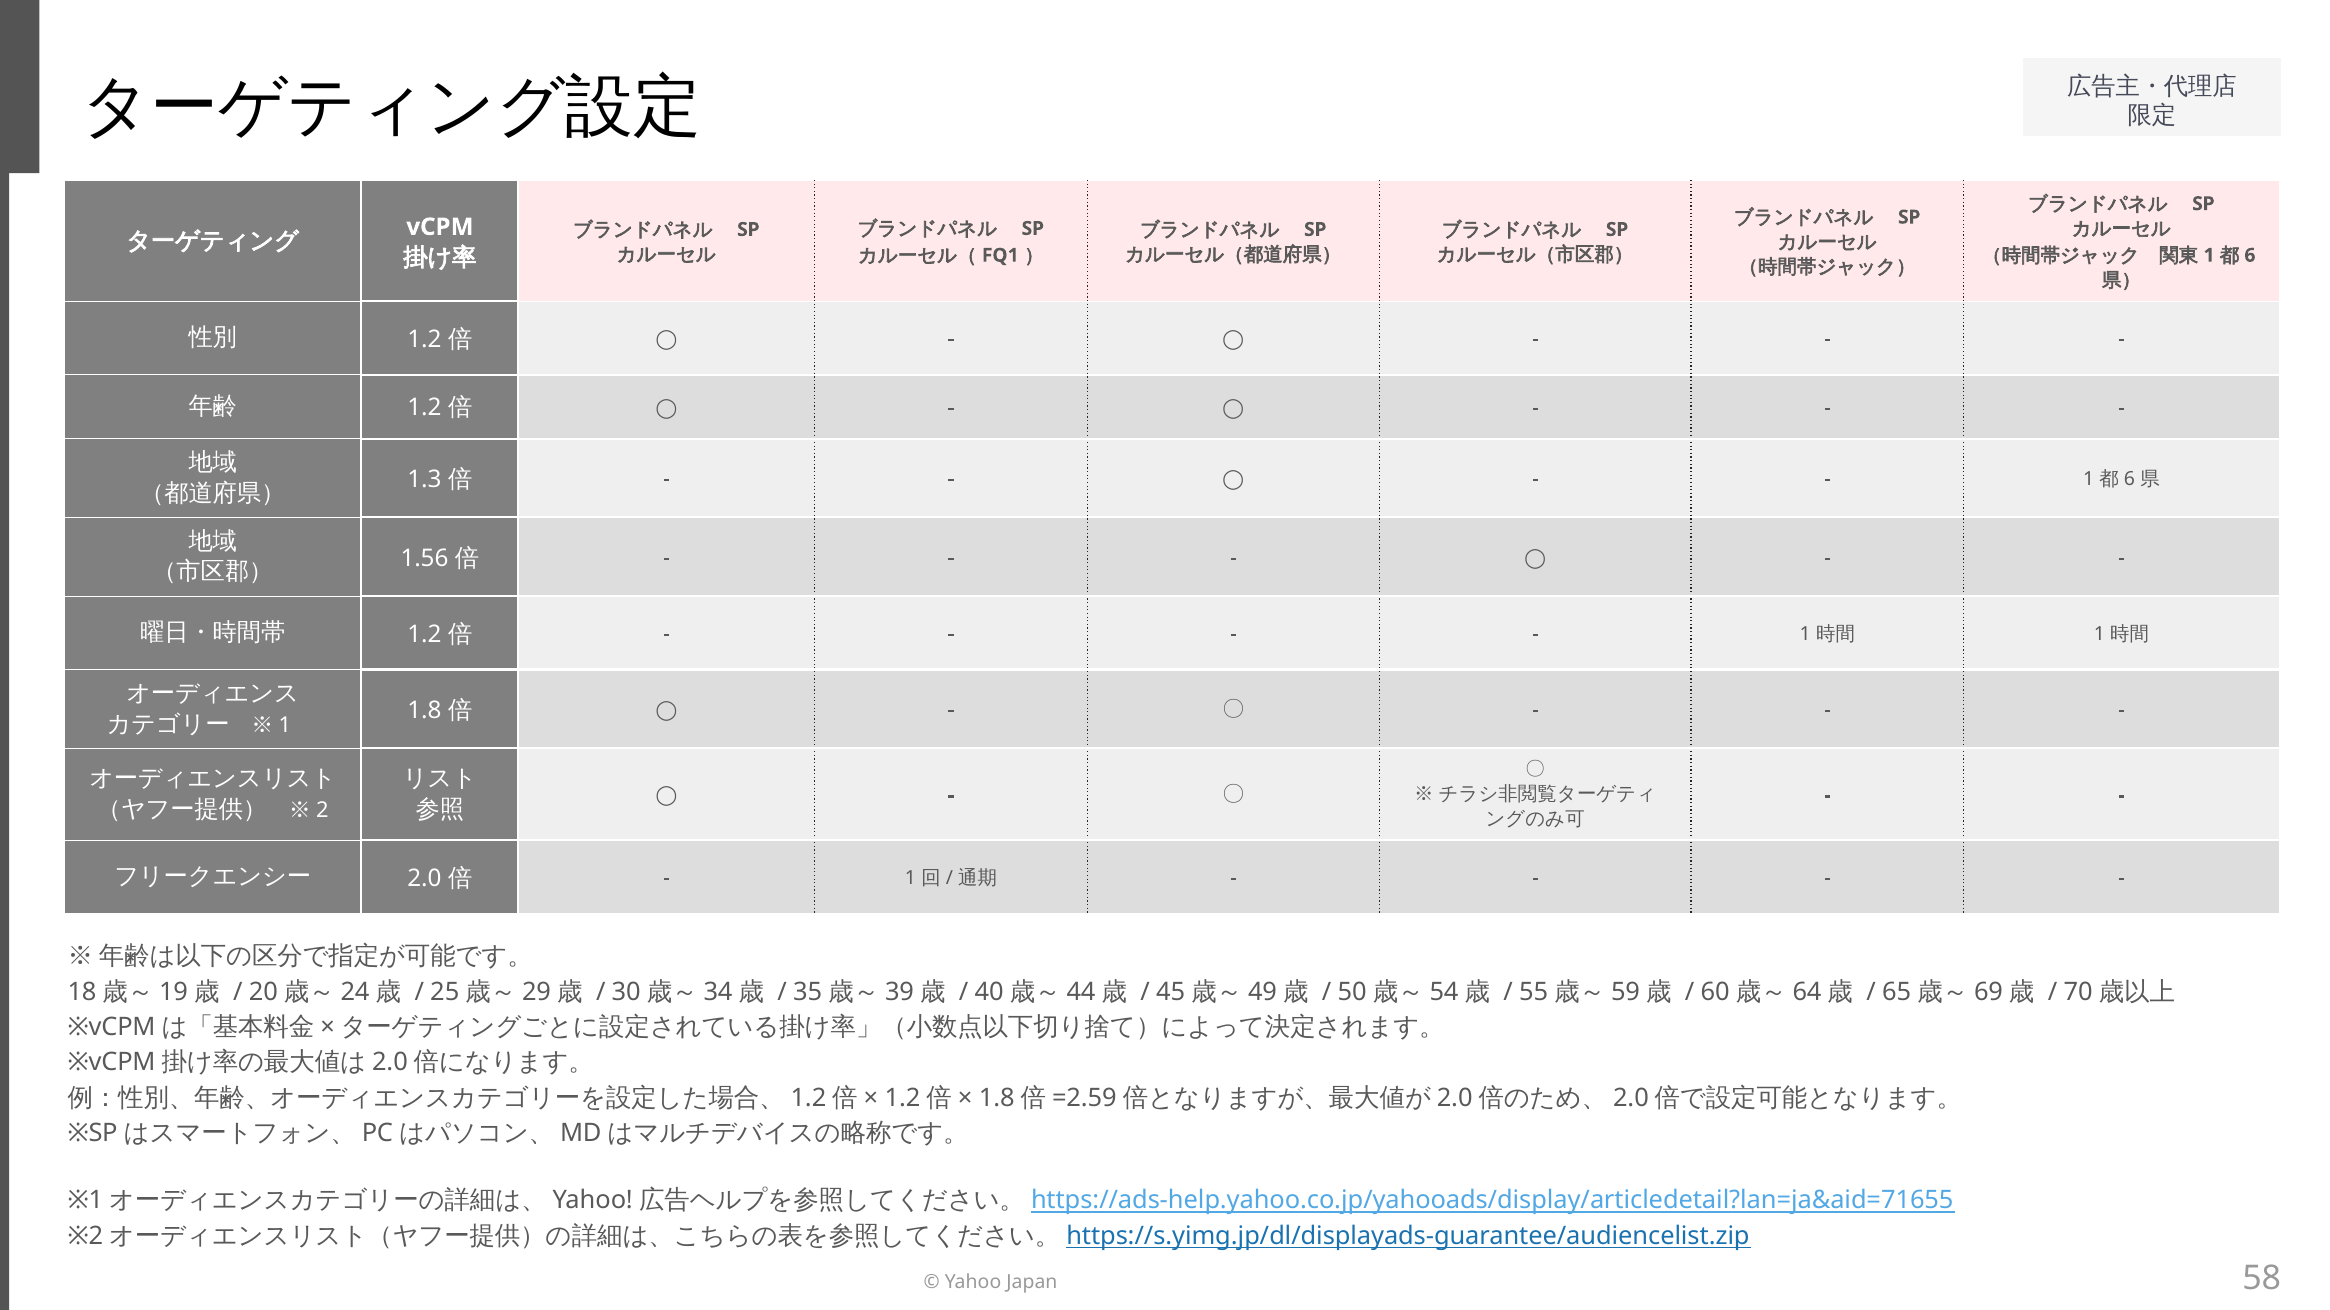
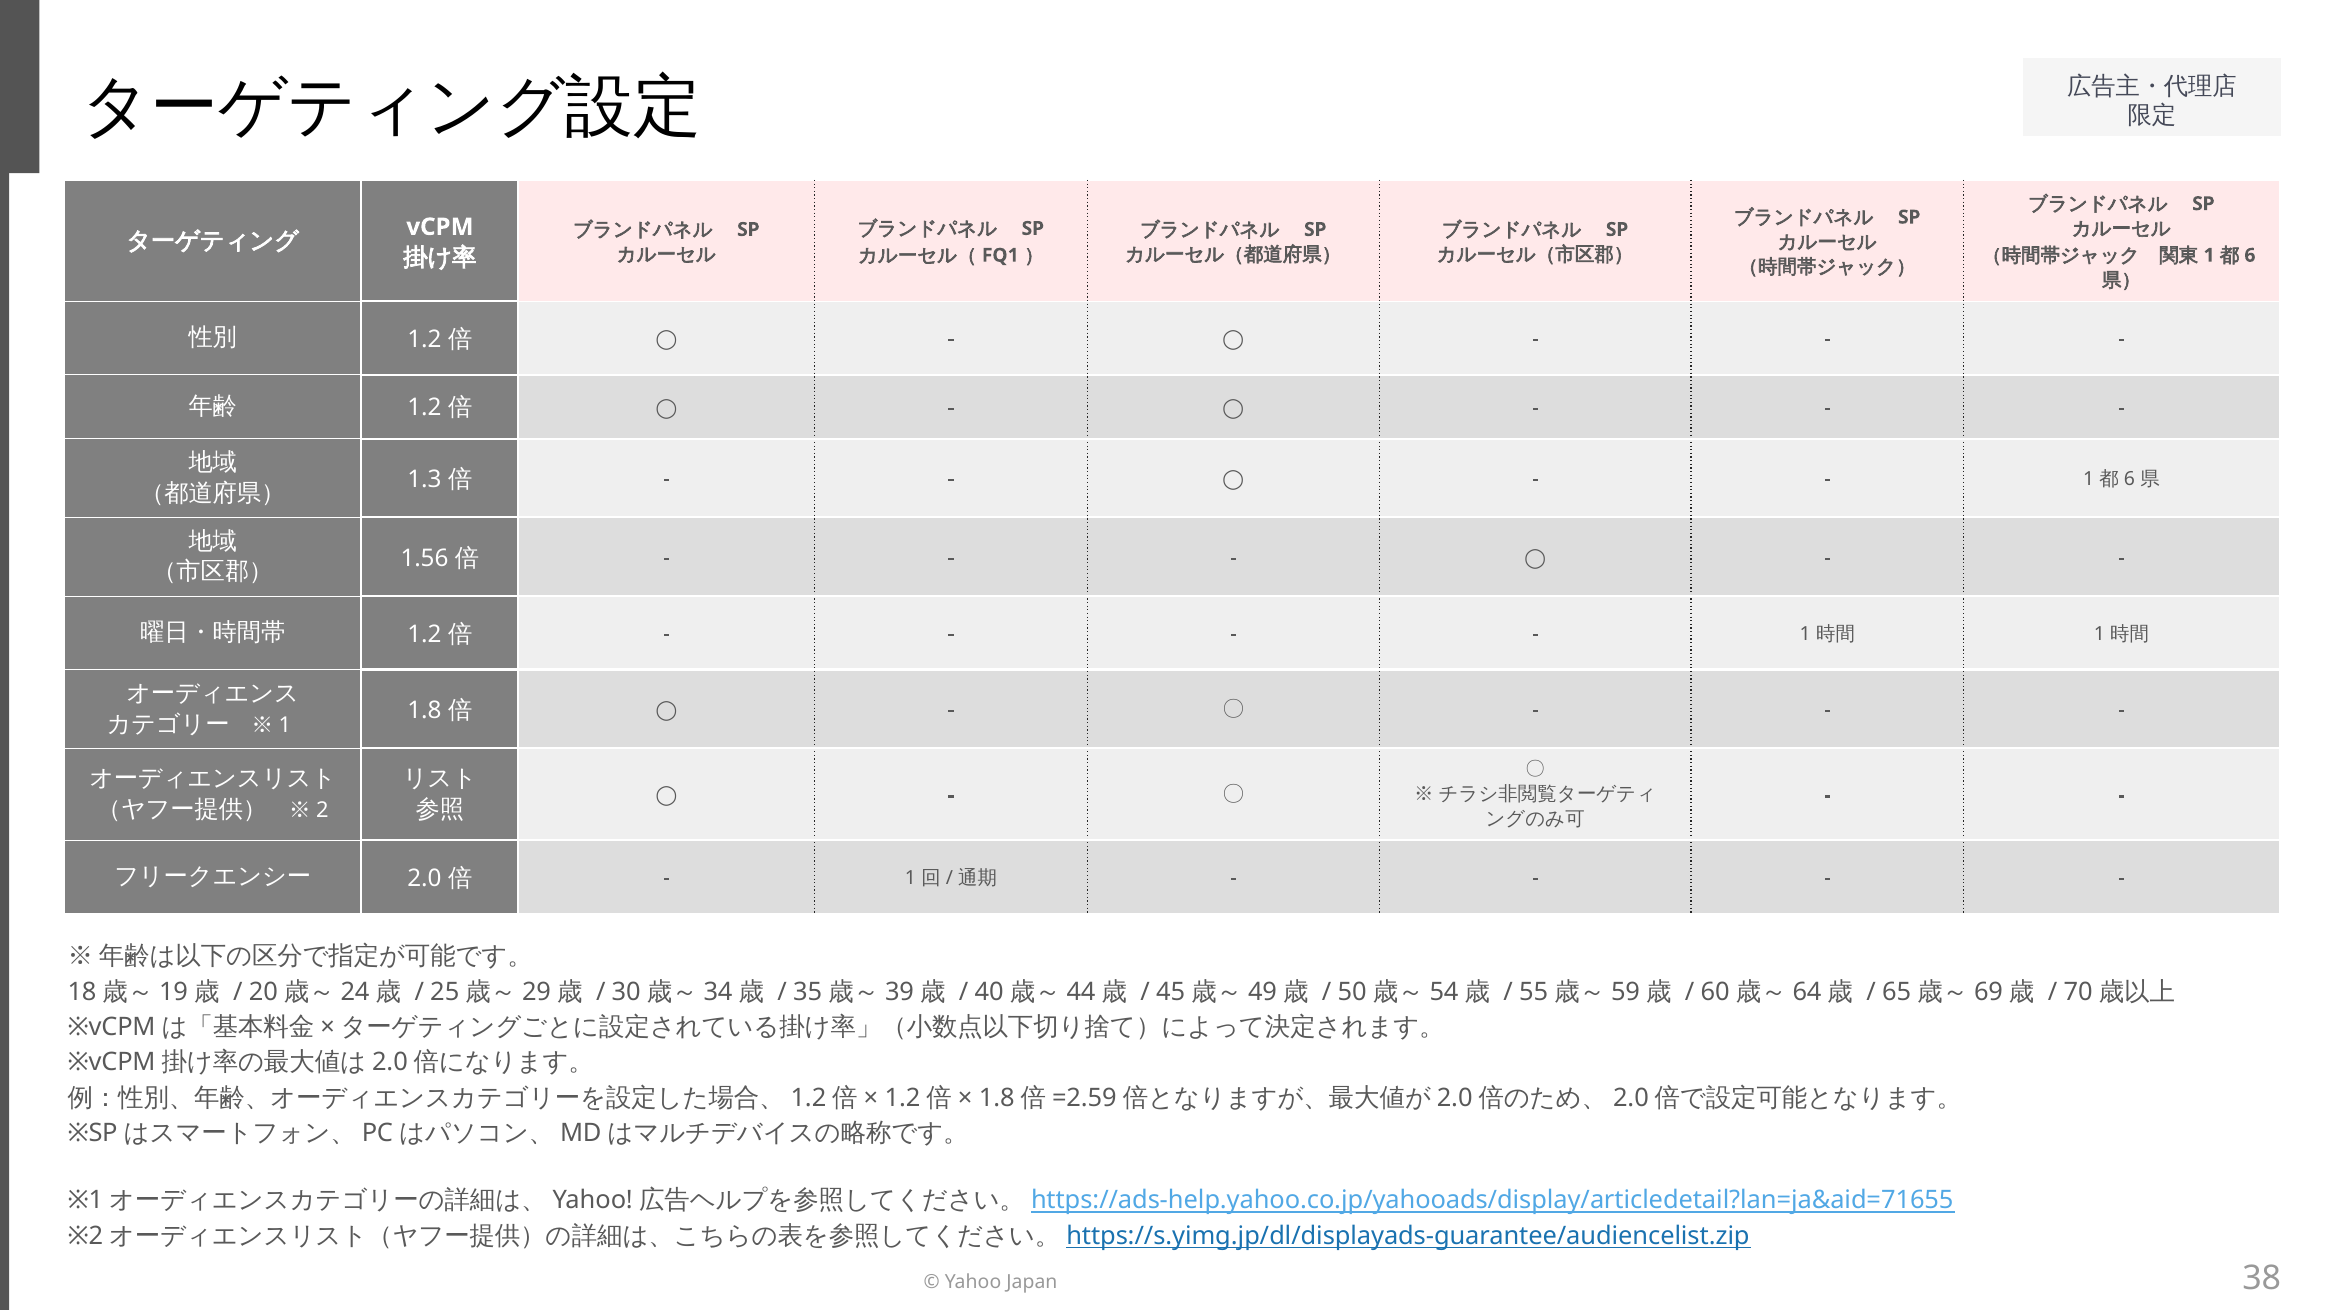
58: 58 -> 38
